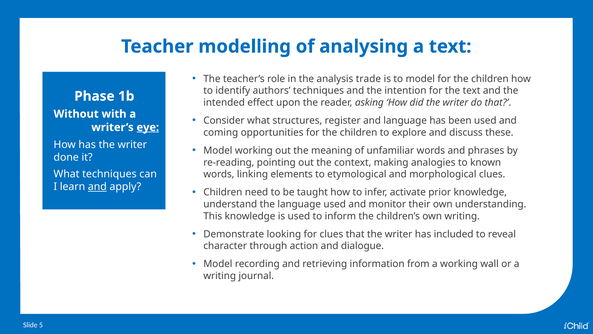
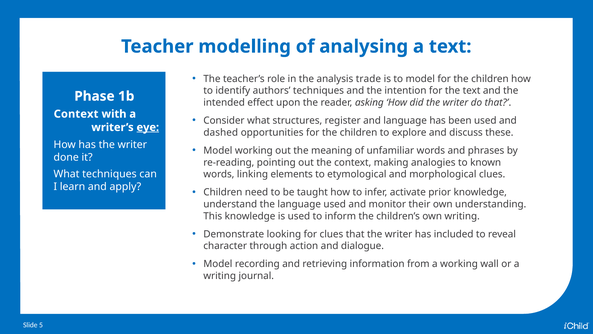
Without at (76, 114): Without -> Context
coming: coming -> dashed
and at (97, 187) underline: present -> none
